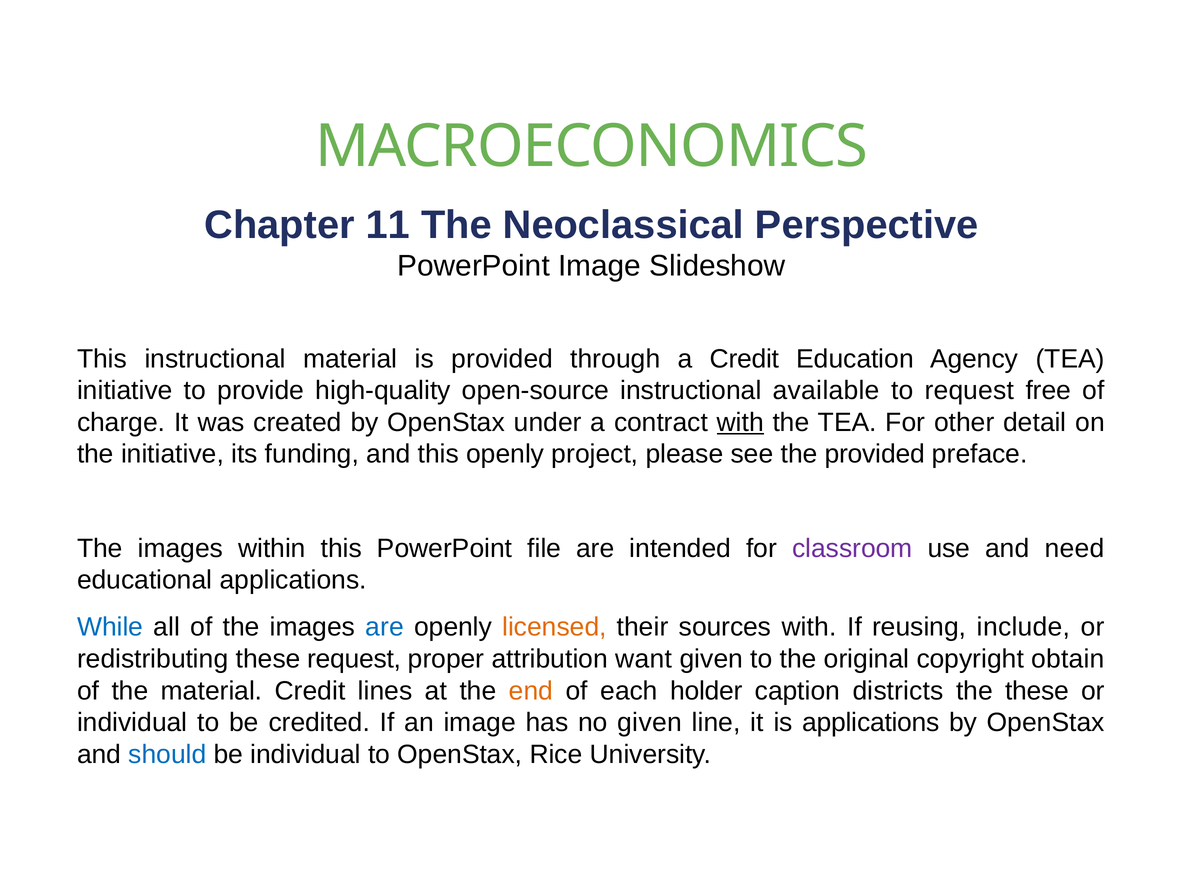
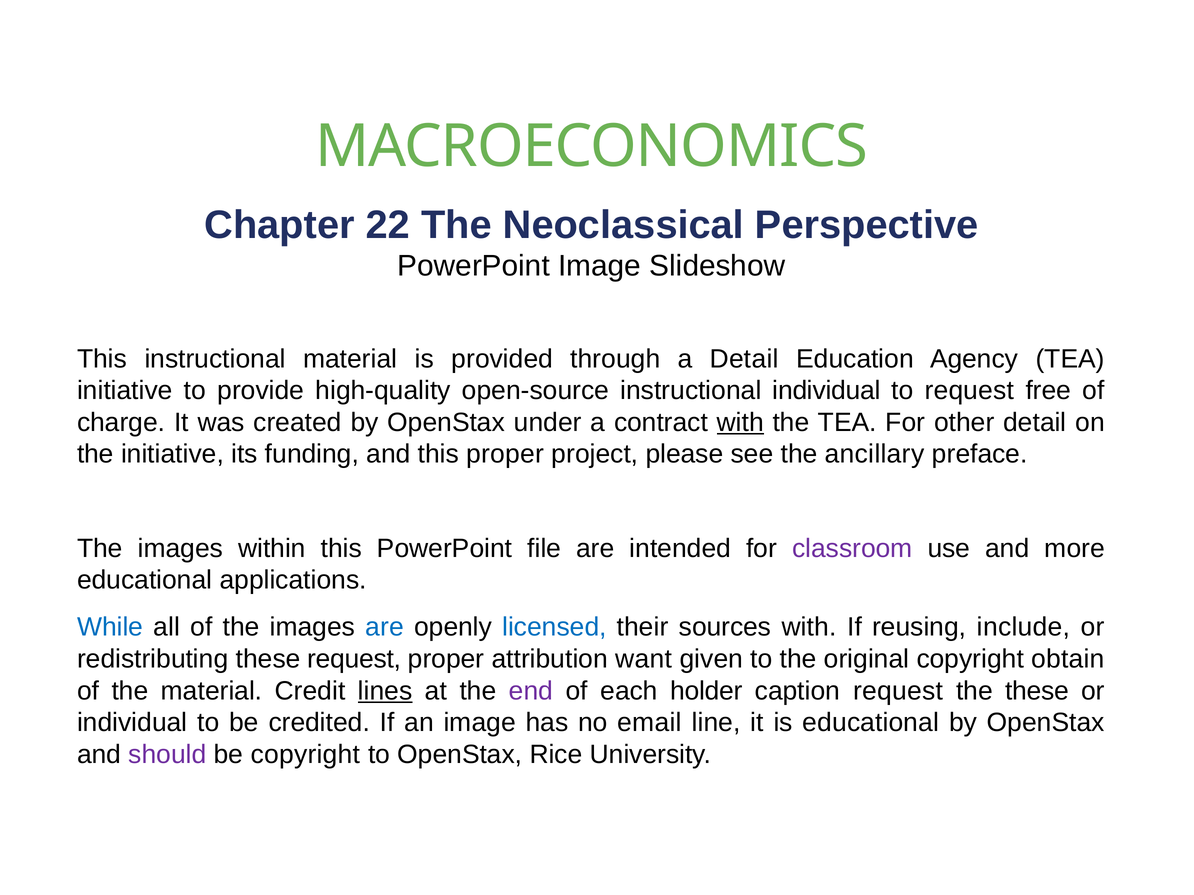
11: 11 -> 22
a Credit: Credit -> Detail
instructional available: available -> individual
this openly: openly -> proper
the provided: provided -> ancillary
need: need -> more
licensed colour: orange -> blue
lines underline: none -> present
end colour: orange -> purple
caption districts: districts -> request
no given: given -> email
is applications: applications -> educational
should colour: blue -> purple
be individual: individual -> copyright
